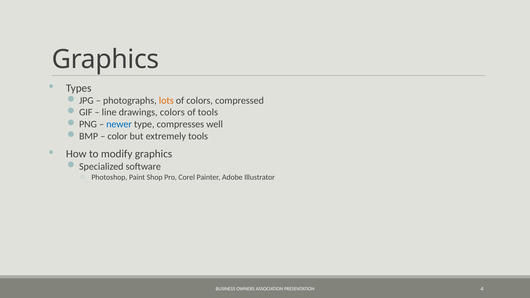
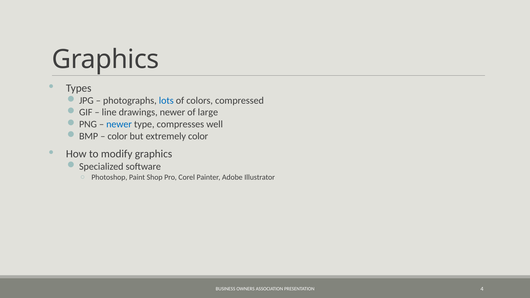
lots colour: orange -> blue
drawings colors: colors -> newer
of tools: tools -> large
extremely tools: tools -> color
